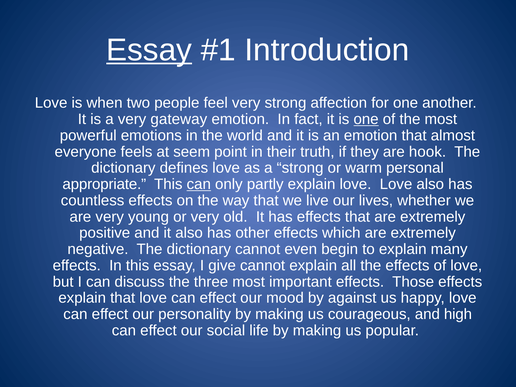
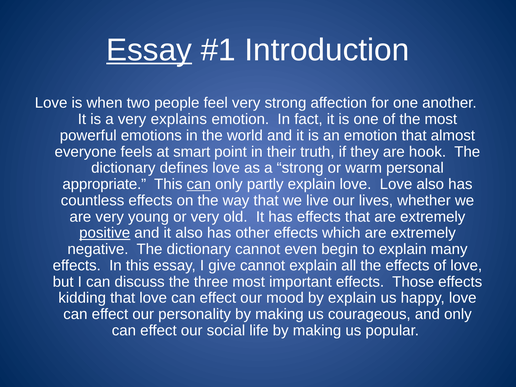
gateway: gateway -> explains
one at (366, 119) underline: present -> none
seem: seem -> smart
positive underline: none -> present
explain at (82, 298): explain -> kidding
by against: against -> explain
and high: high -> only
